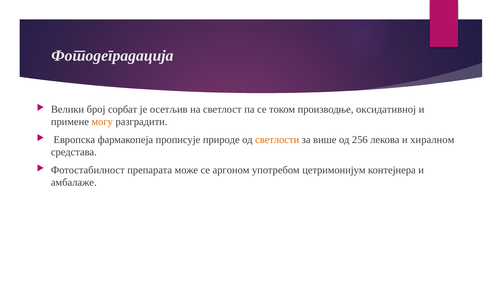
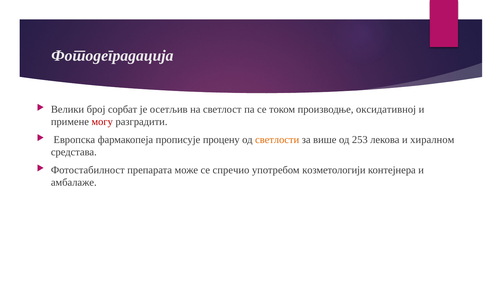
могу colour: orange -> red
природе: природе -> процену
256: 256 -> 253
аргоном: аргоном -> спречио
цетримонијум: цетримонијум -> козметологији
